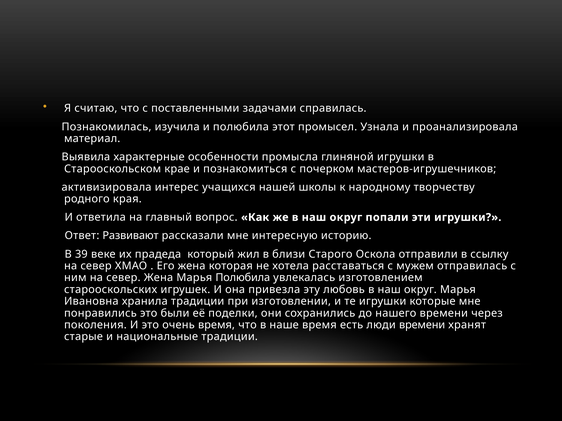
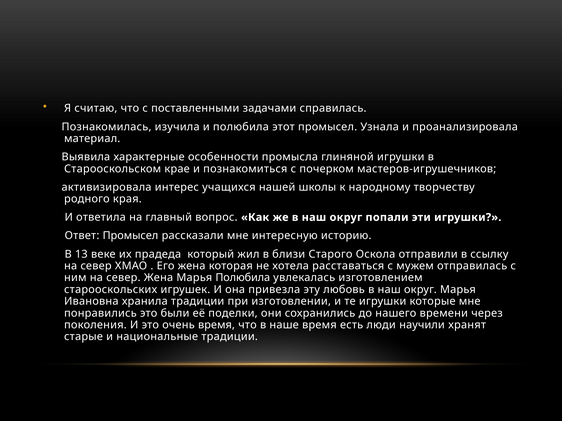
Ответ Развивают: Развивают -> Промысел
39: 39 -> 13
люди времени: времени -> научили
